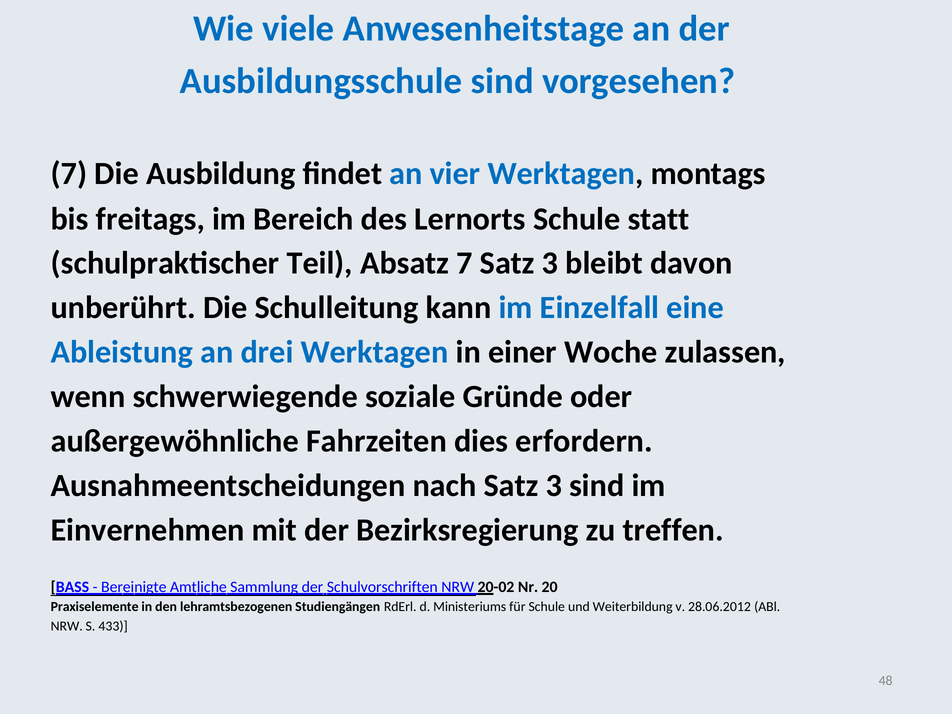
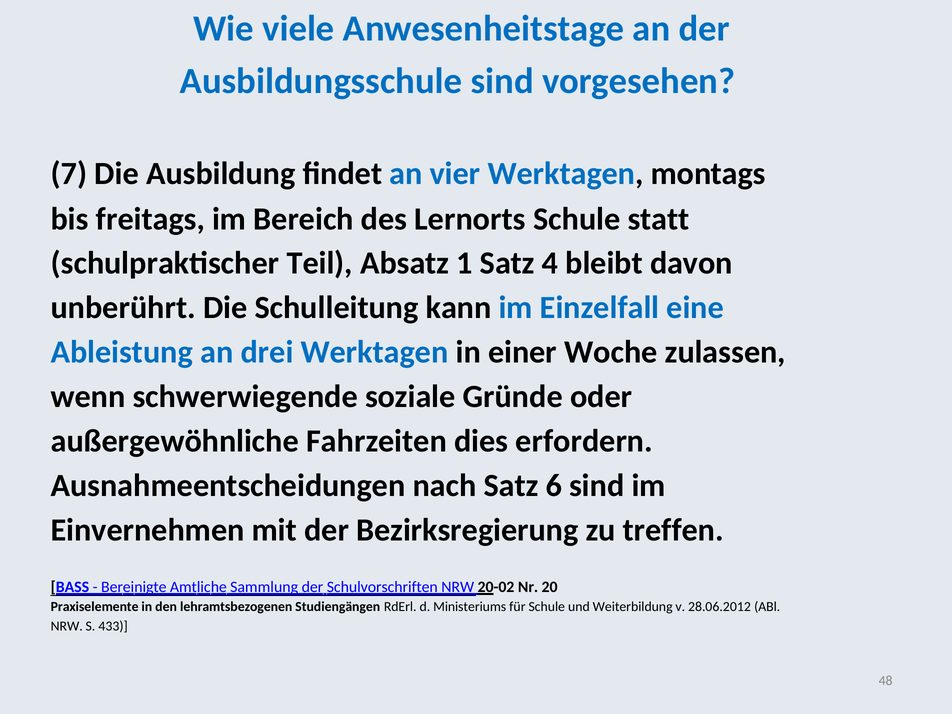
Absatz 7: 7 -> 1
3 at (550, 263): 3 -> 4
nach Satz 3: 3 -> 6
